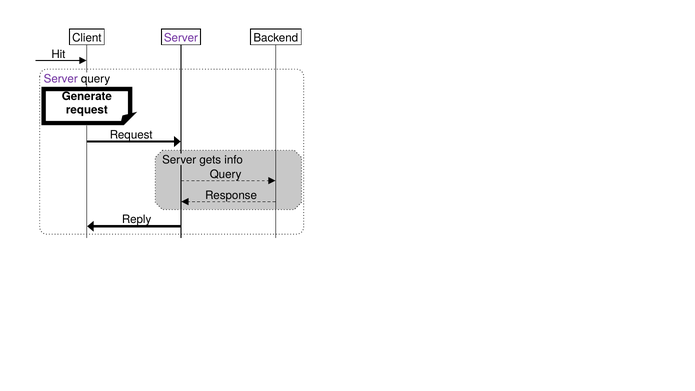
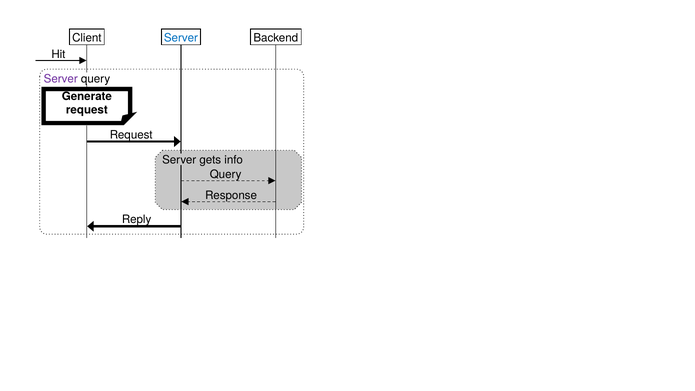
Server at (181, 38) colour: purple -> blue
